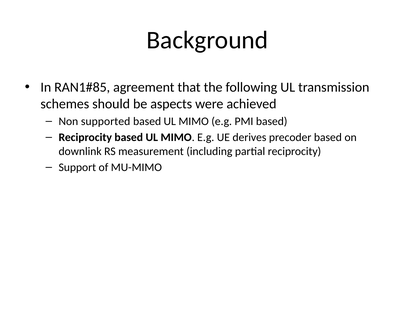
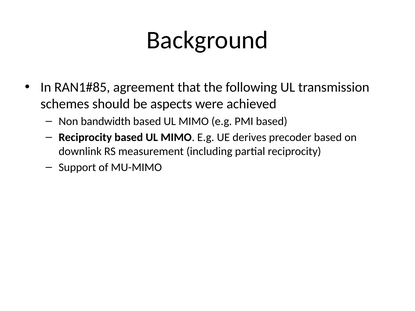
supported: supported -> bandwidth
